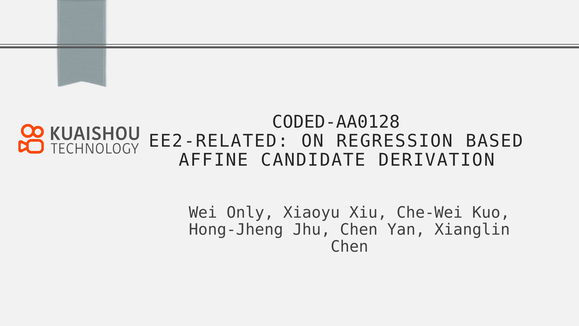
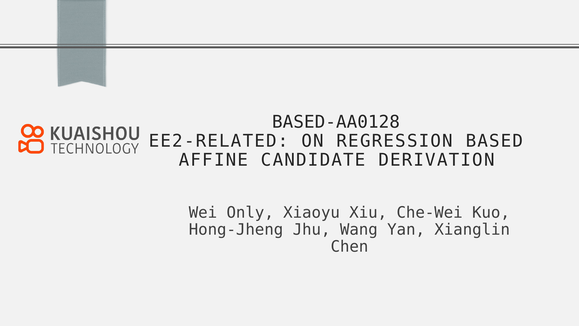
CODED-AA0128: CODED-AA0128 -> BASED-AA0128
Jhu Chen: Chen -> Wang
